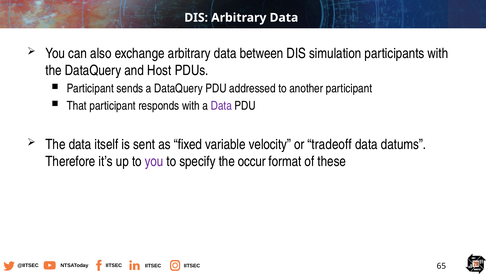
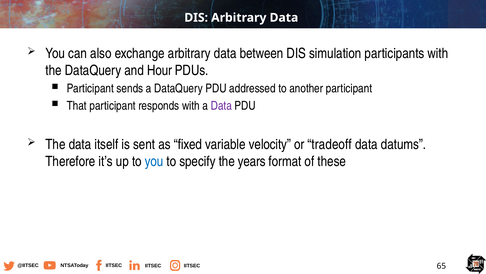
Host: Host -> Hour
you at (154, 161) colour: purple -> blue
occur: occur -> years
